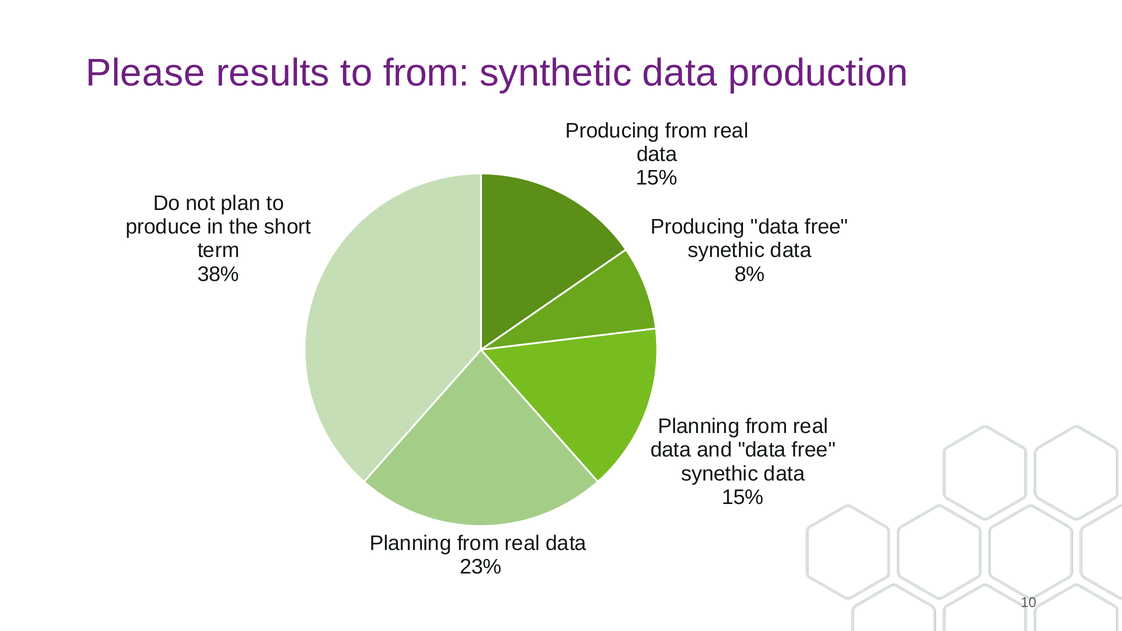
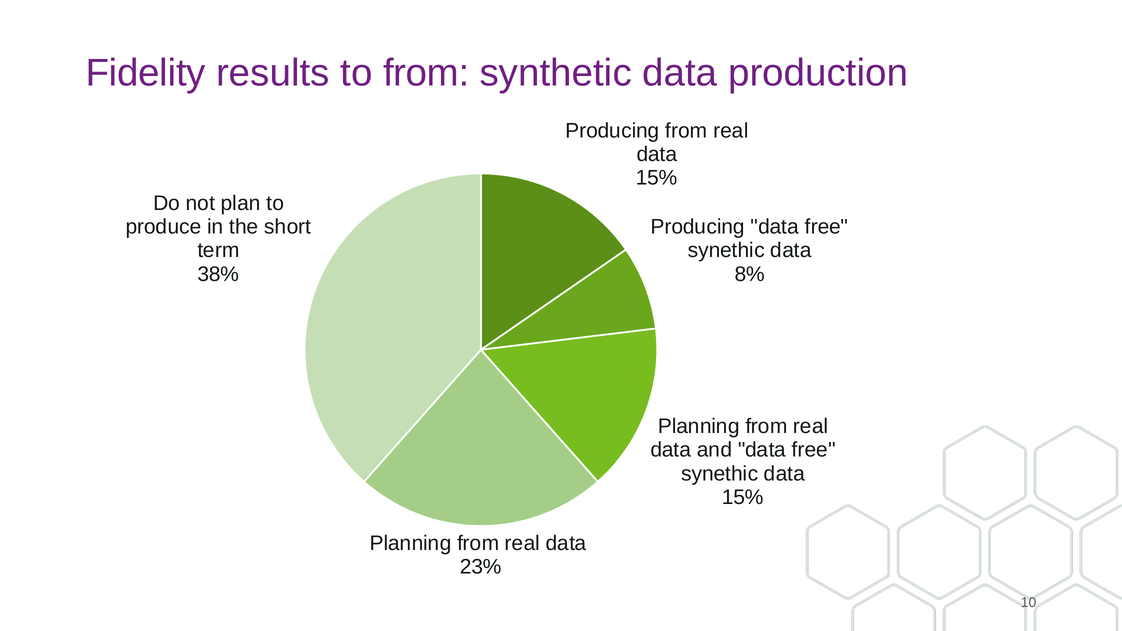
Please: Please -> Fidelity
